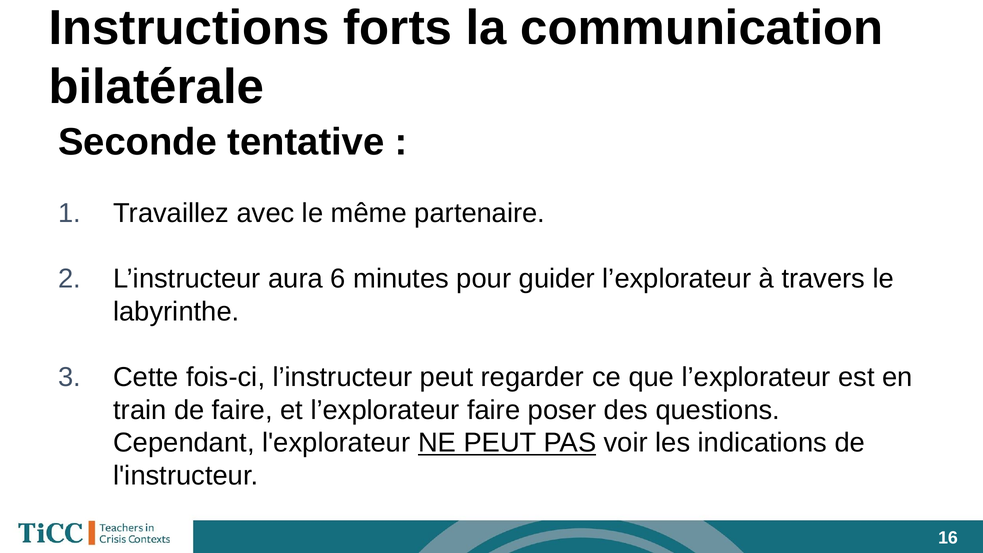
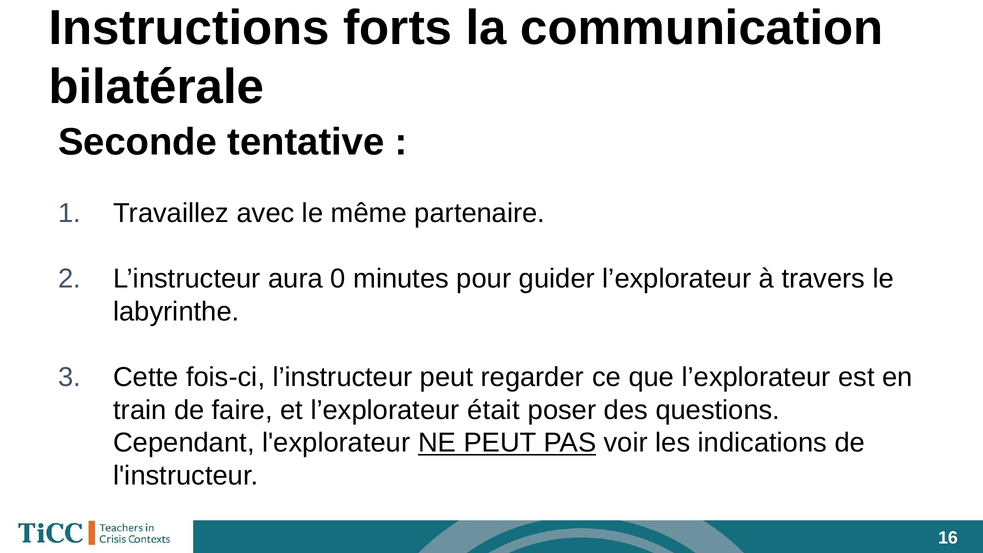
6: 6 -> 0
l’explorateur faire: faire -> était
